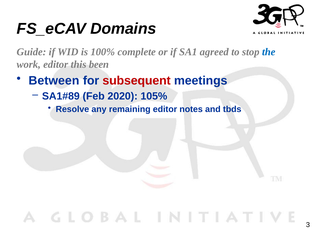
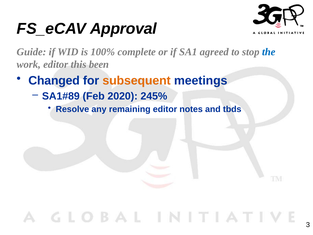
Domains: Domains -> Approval
Between: Between -> Changed
subsequent colour: red -> orange
105%: 105% -> 245%
